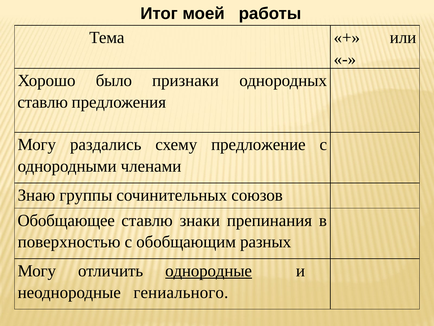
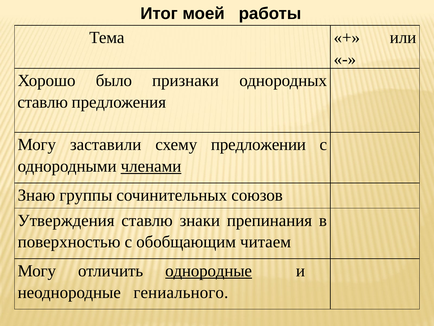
раздались: раздались -> заставили
предложение: предложение -> предложении
членами underline: none -> present
Обобщающее: Обобщающее -> Утверждения
разных: разных -> читаем
